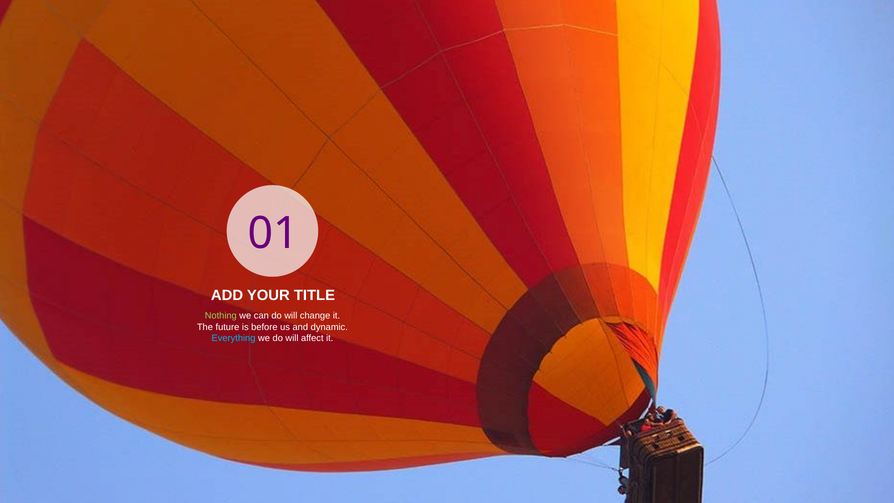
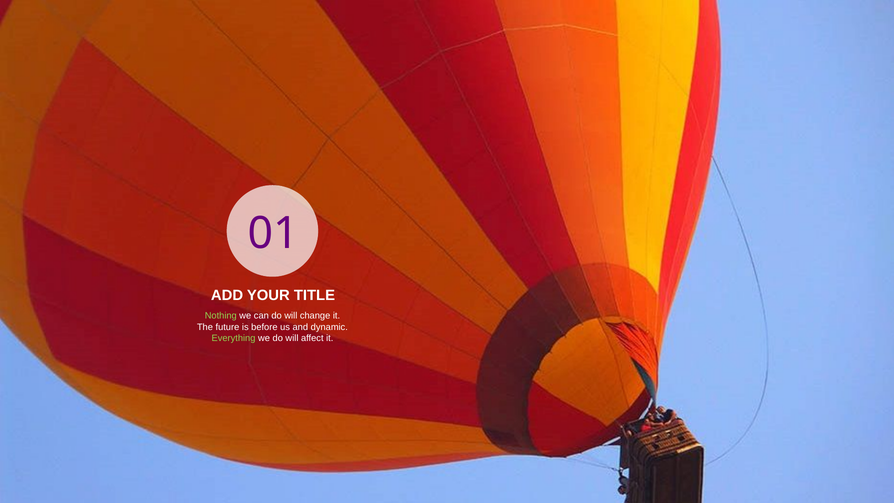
Everything colour: light blue -> light green
